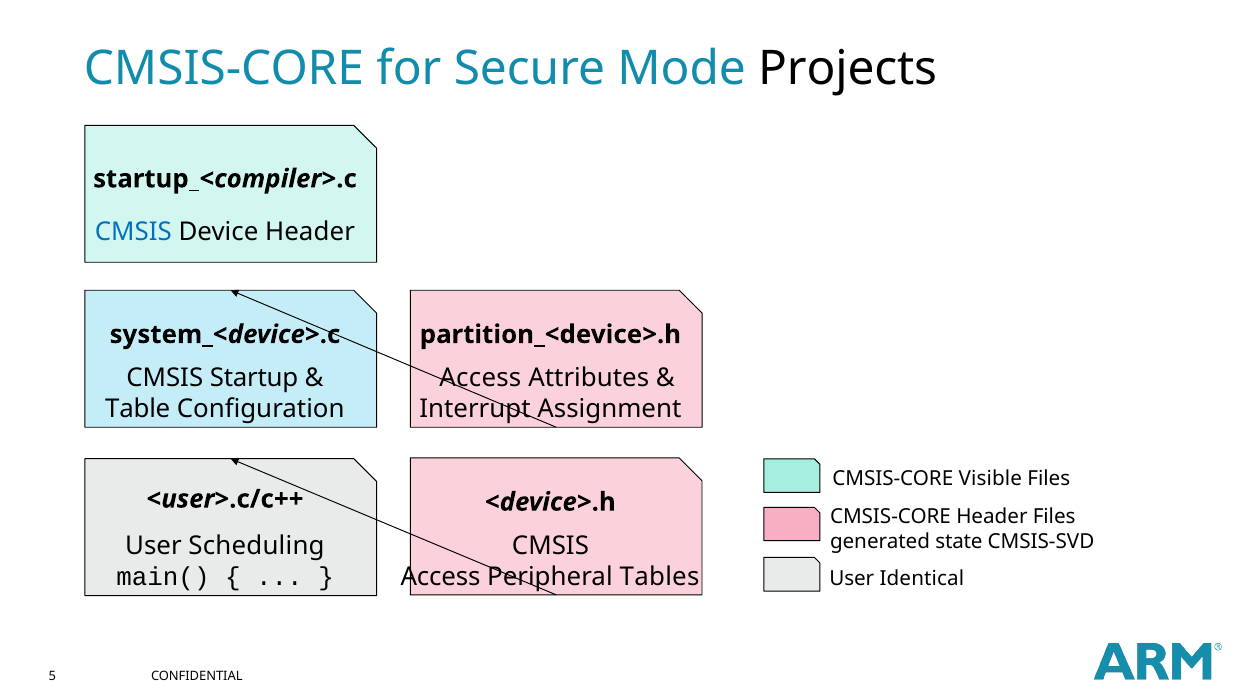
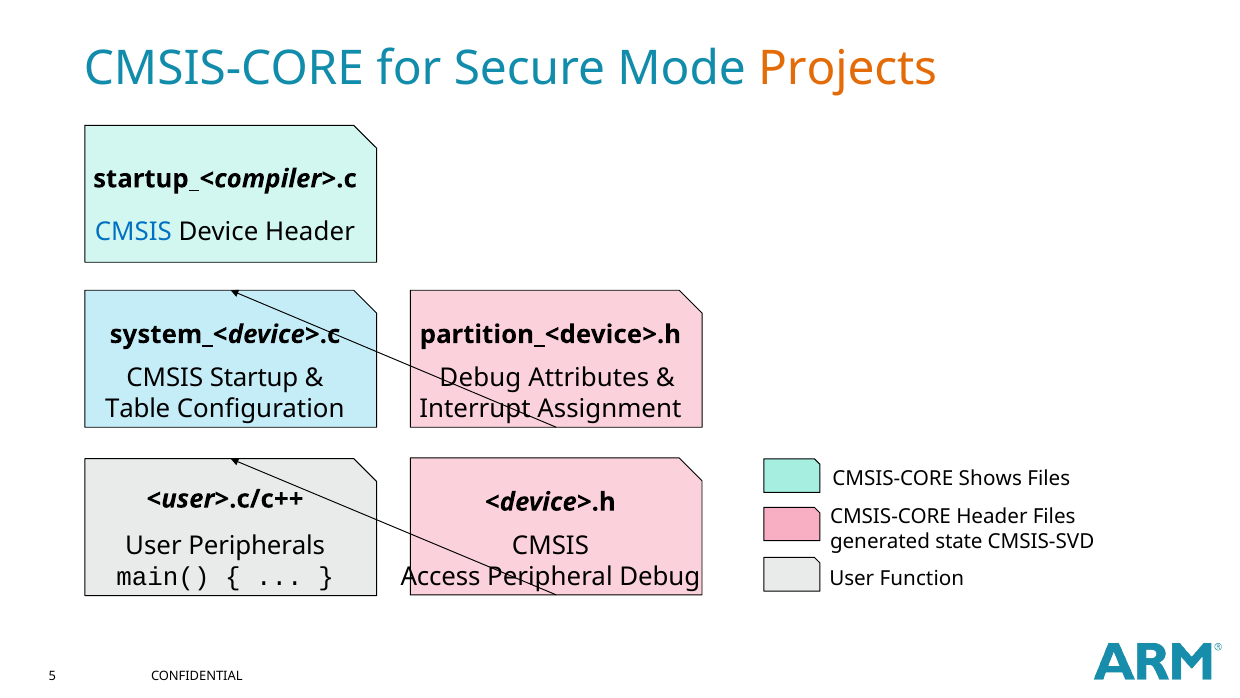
Projects colour: black -> orange
Access at (480, 378): Access -> Debug
Visible: Visible -> Shows
Scheduling: Scheduling -> Peripherals
Peripheral Tables: Tables -> Debug
Identical: Identical -> Function
